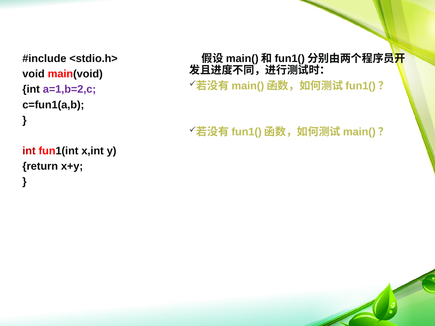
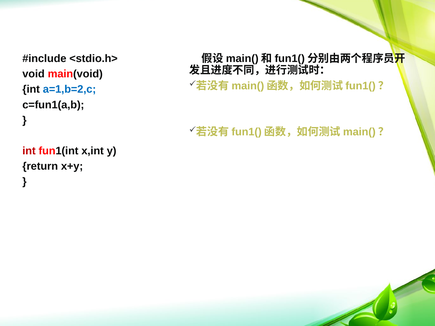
a=1,b=2,c colour: purple -> blue
